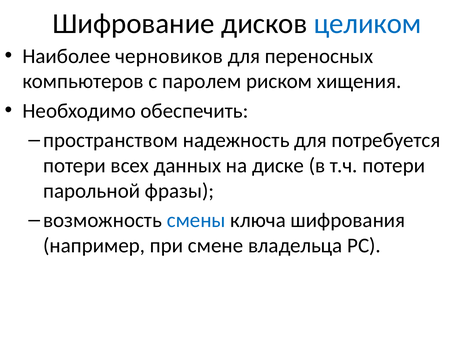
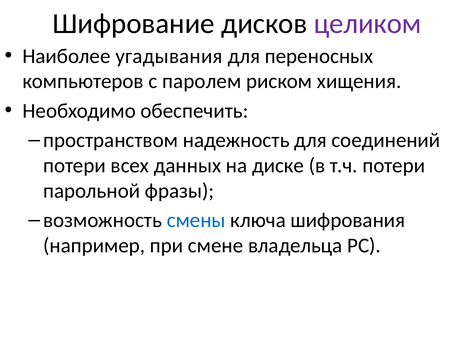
целиком colour: blue -> purple
черновиков: черновиков -> угадывания
потребуется: потребуется -> соединений
